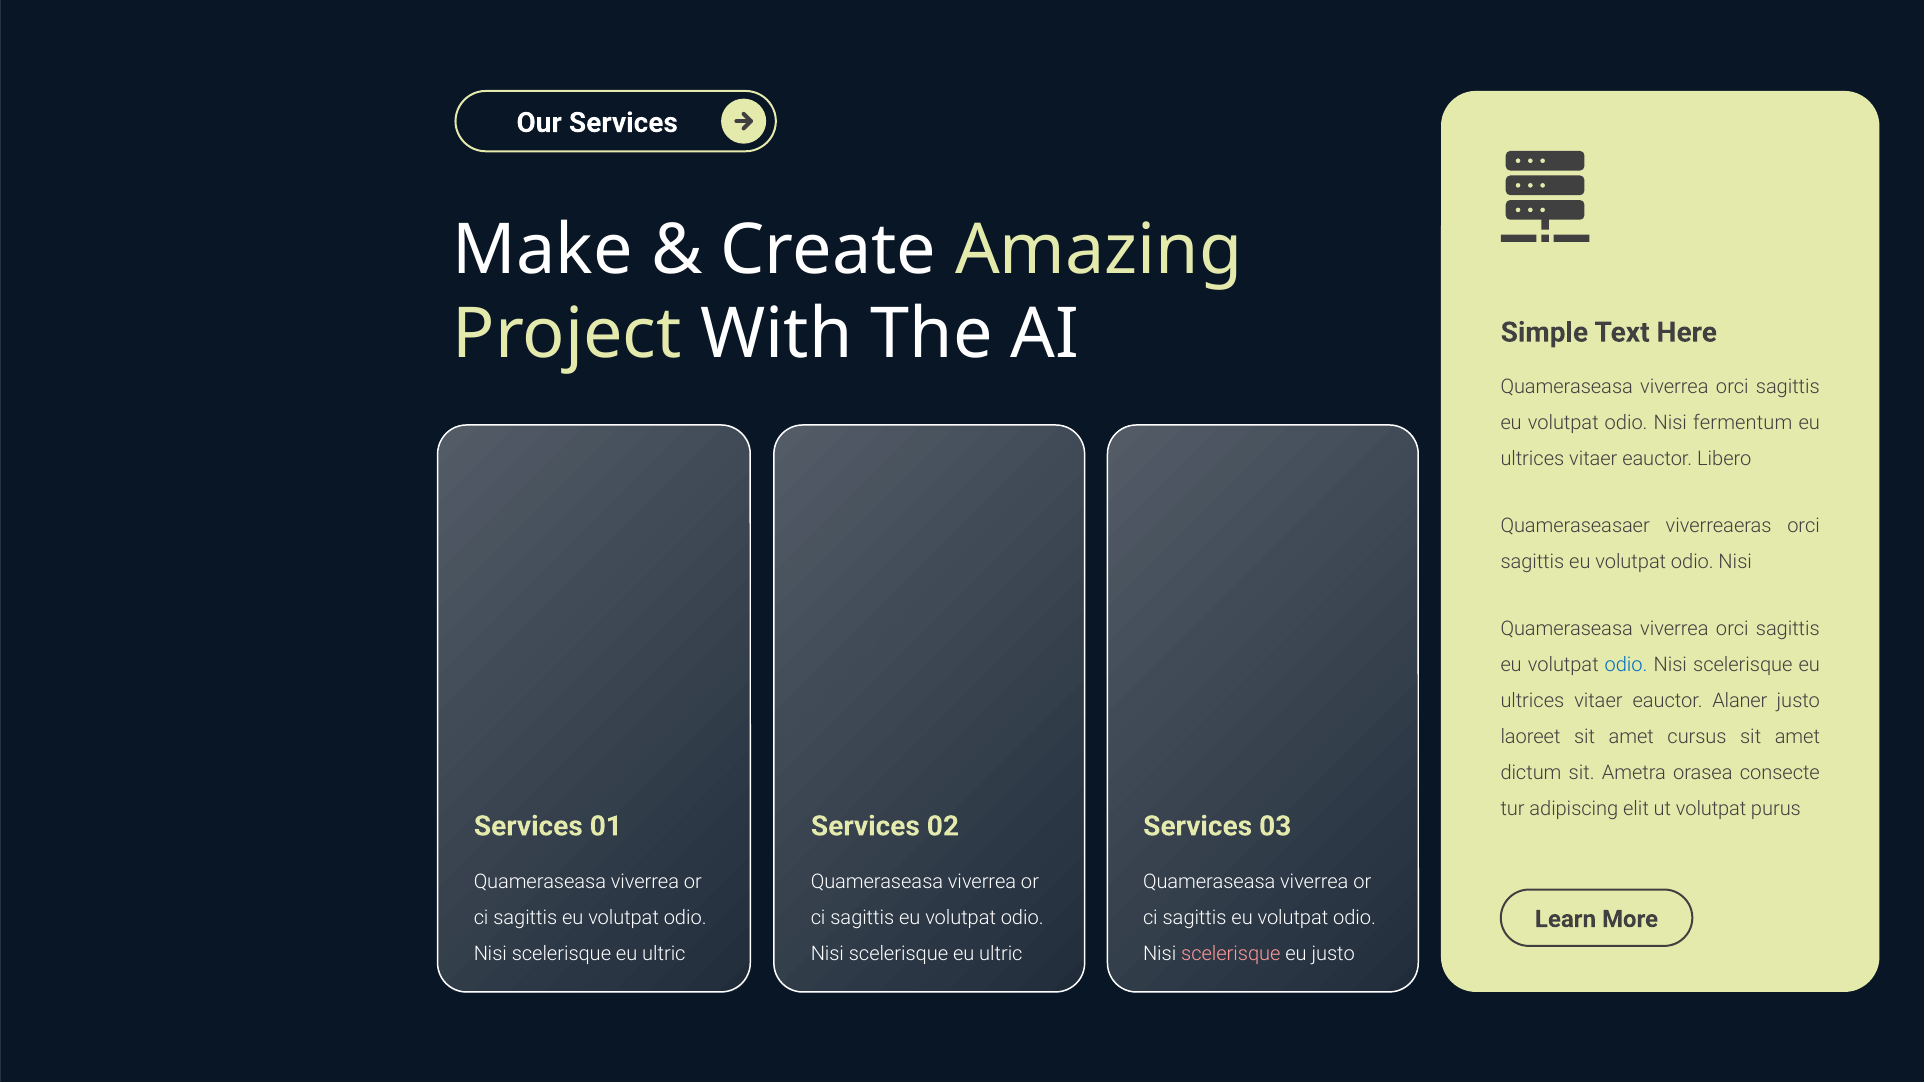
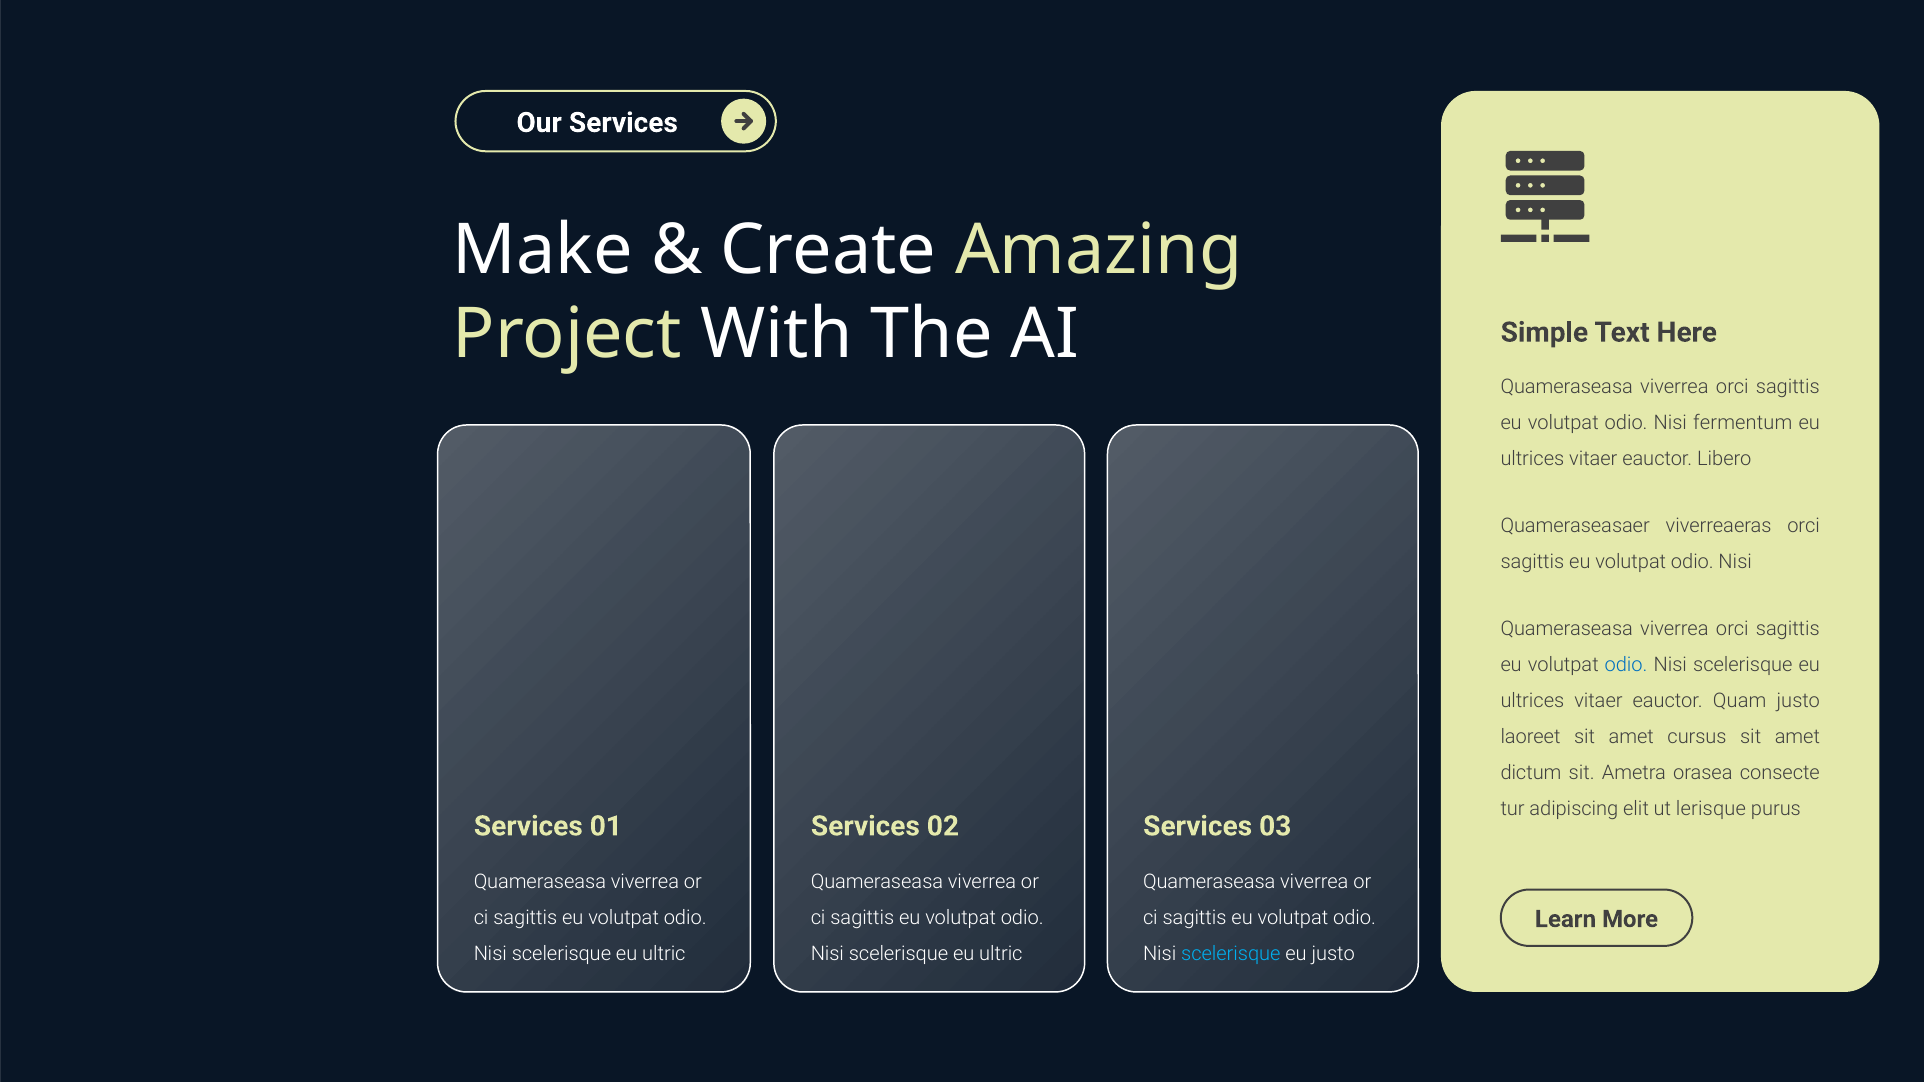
Alaner: Alaner -> Quam
ut volutpat: volutpat -> lerisque
scelerisque at (1231, 954) colour: pink -> light blue
